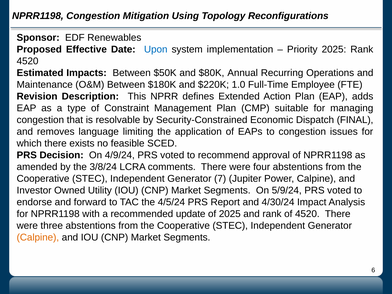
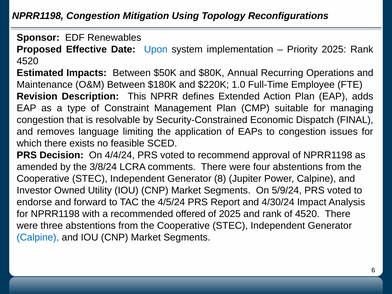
4/9/24: 4/9/24 -> 4/4/24
7: 7 -> 8
update: update -> offered
Calpine at (38, 237) colour: orange -> blue
